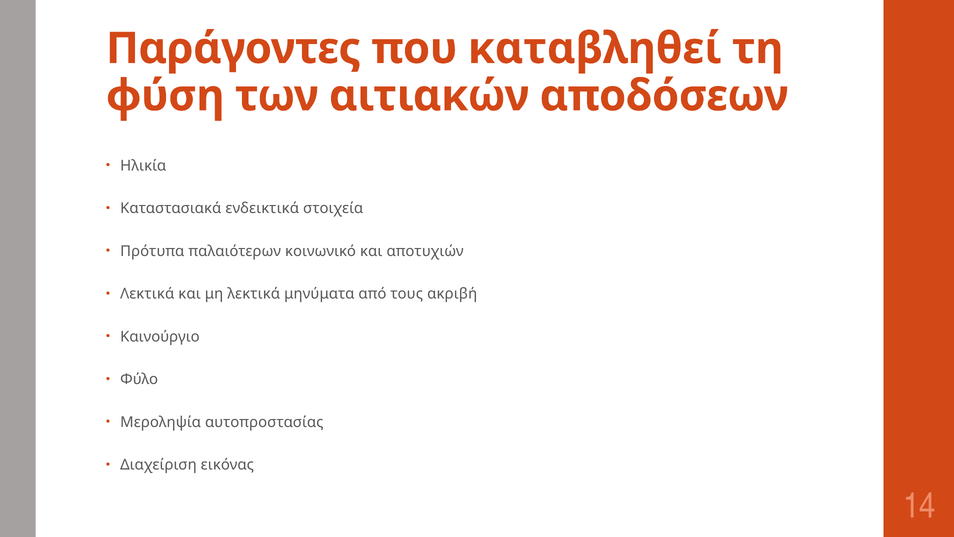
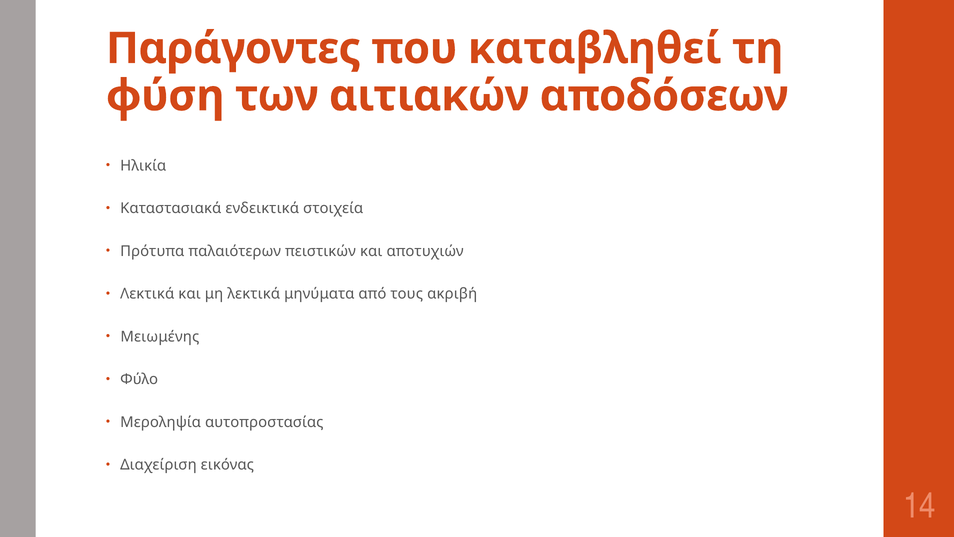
κοινωνικό: κοινωνικό -> πειστικών
Καινούργιο: Καινούργιο -> Μειωμένης
